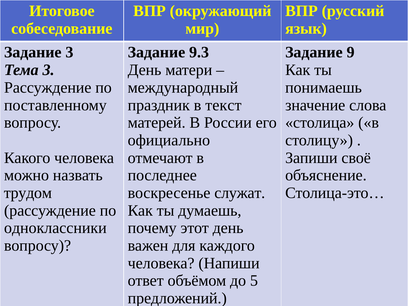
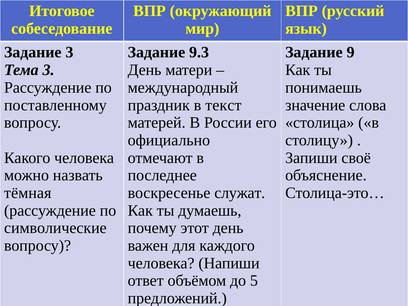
трудом: трудом -> тёмная
одноклассники: одноклассники -> символические
